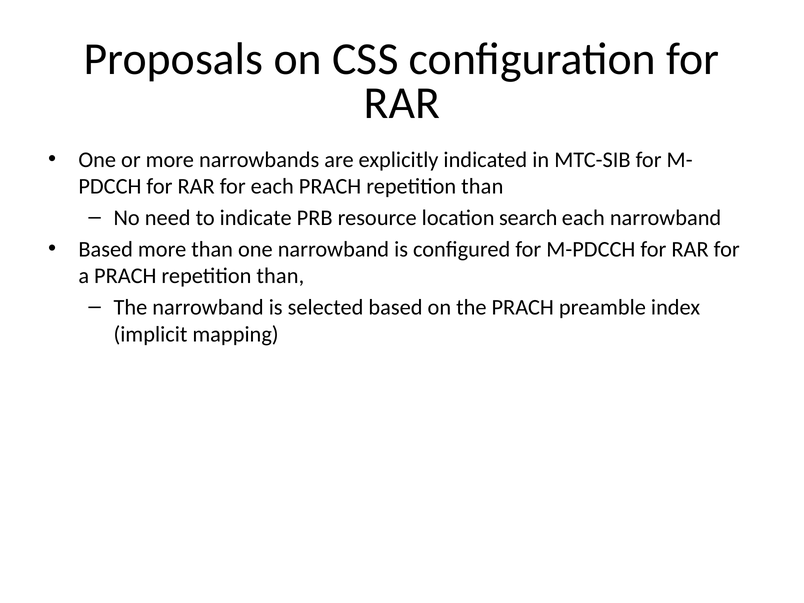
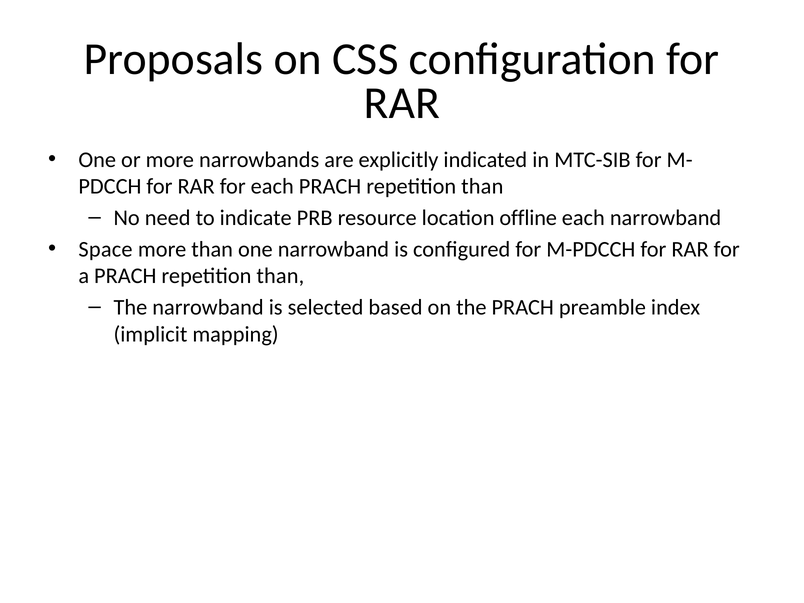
search: search -> offline
Based at (106, 249): Based -> Space
